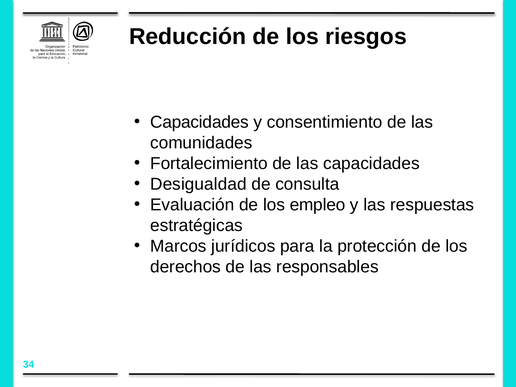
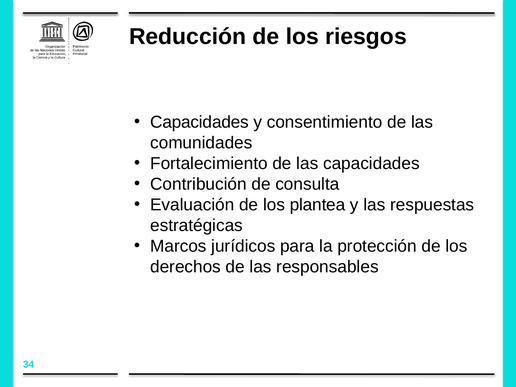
Desigualdad: Desigualdad -> Contribución
empleo: empleo -> plantea
